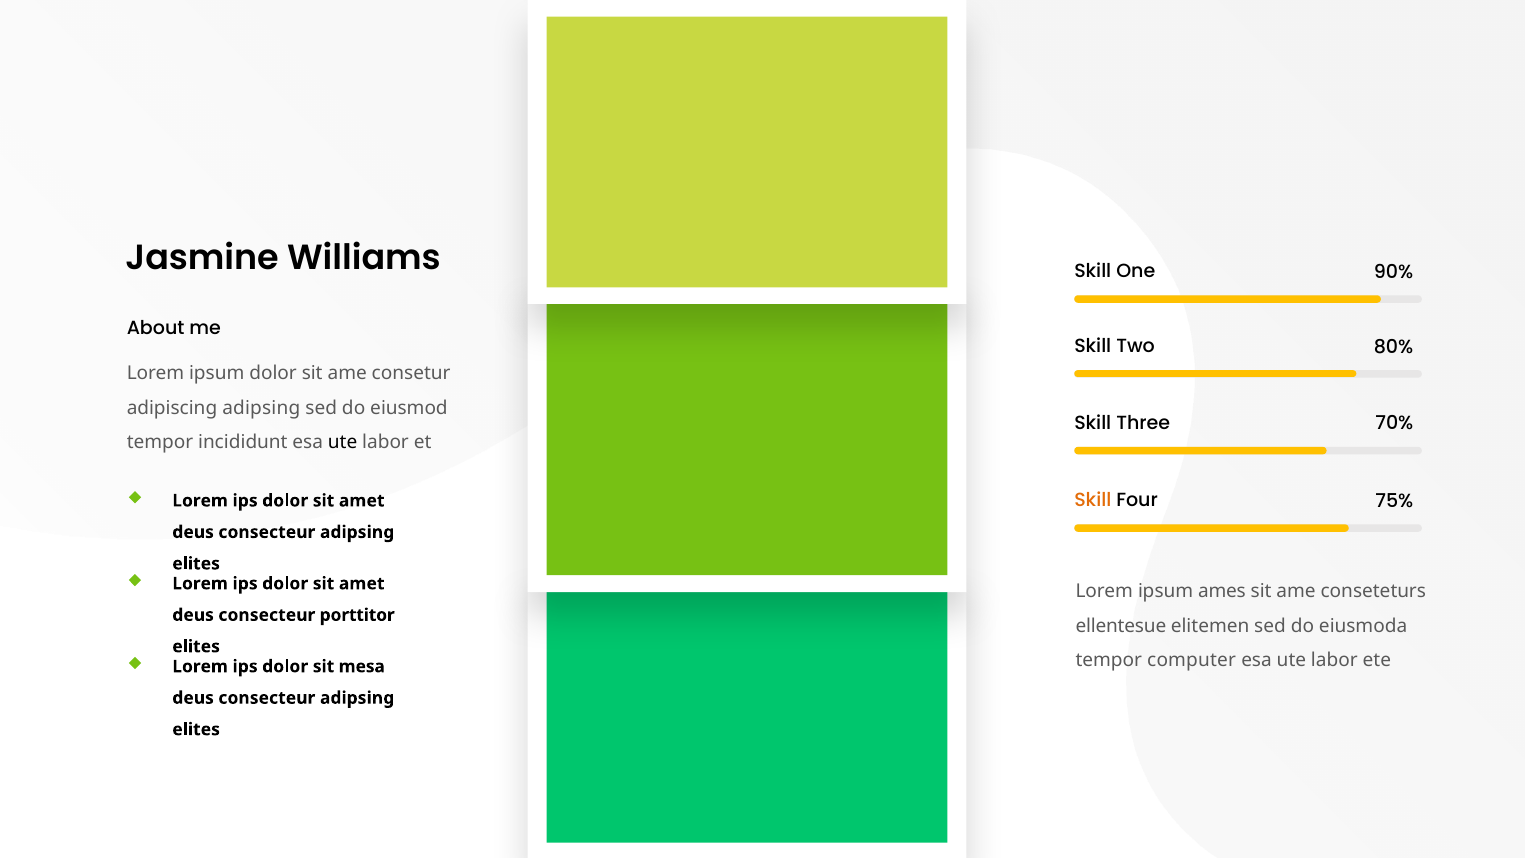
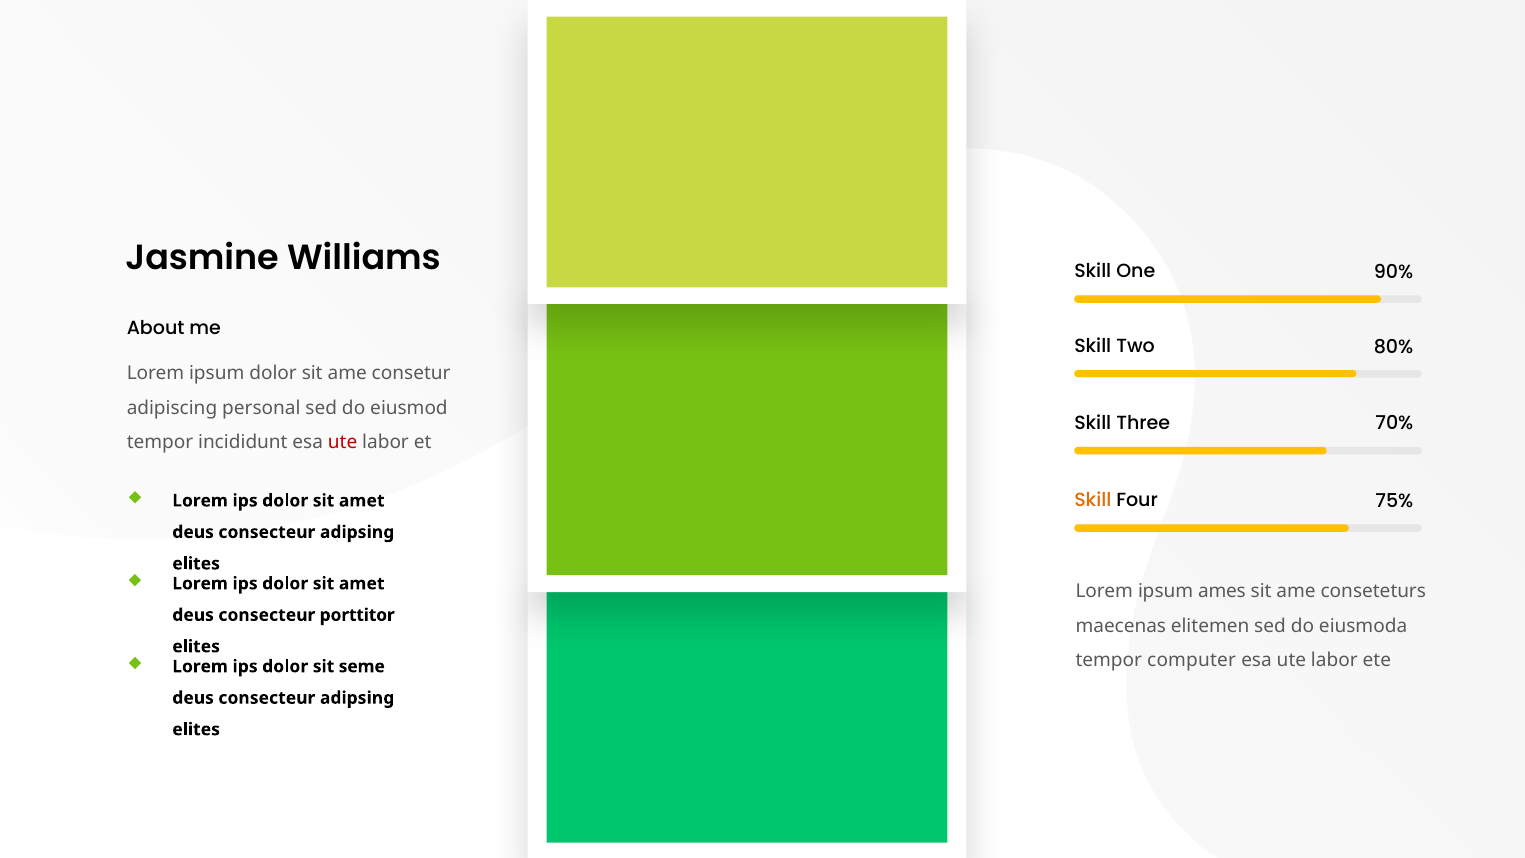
adipiscing adipsing: adipsing -> personal
ute at (343, 442) colour: black -> red
ellentesue: ellentesue -> maecenas
mesa: mesa -> seme
